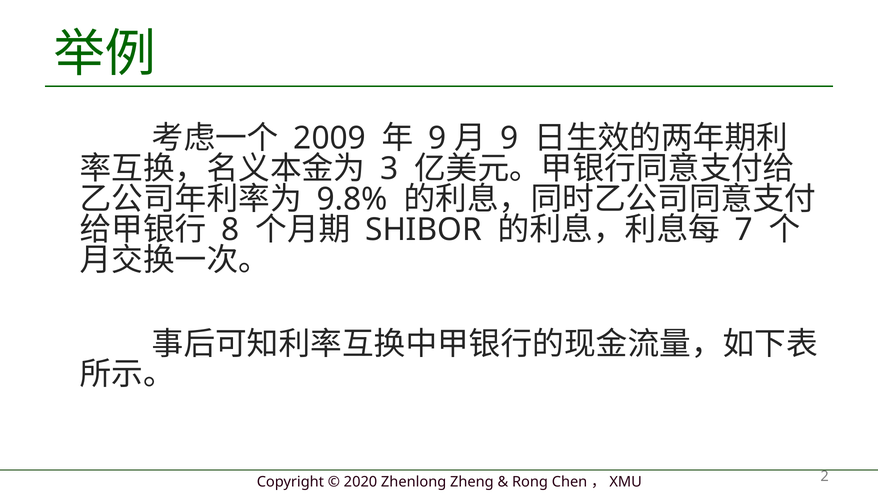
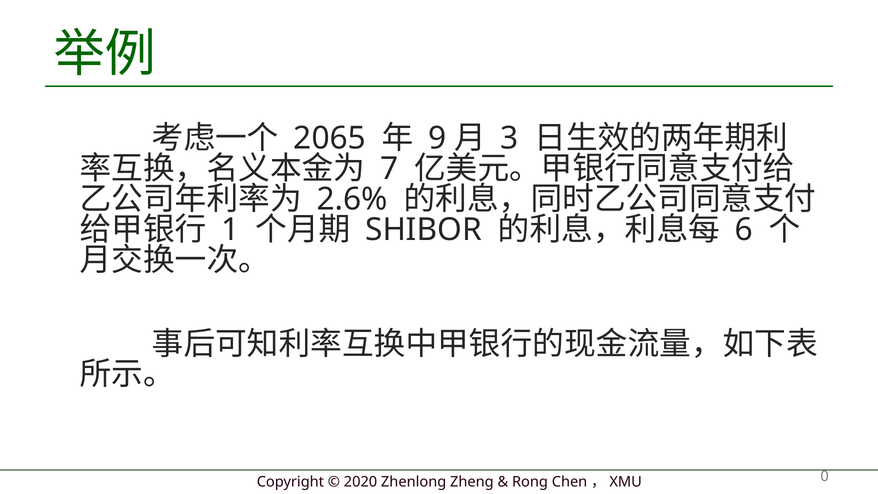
2009: 2009 -> 2065
9 at (509, 138): 9 -> 3
3: 3 -> 7
9.8%: 9.8% -> 2.6%
8: 8 -> 1
7: 7 -> 6
2: 2 -> 0
